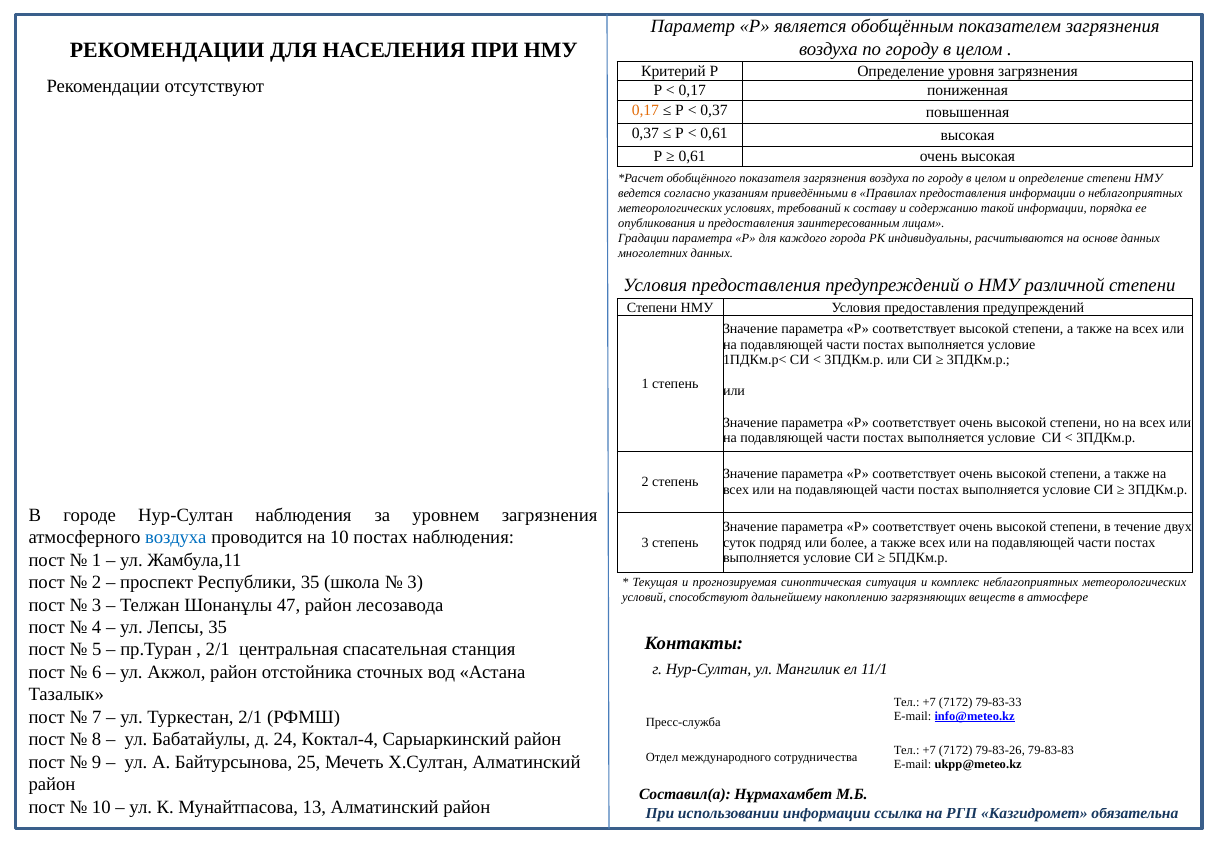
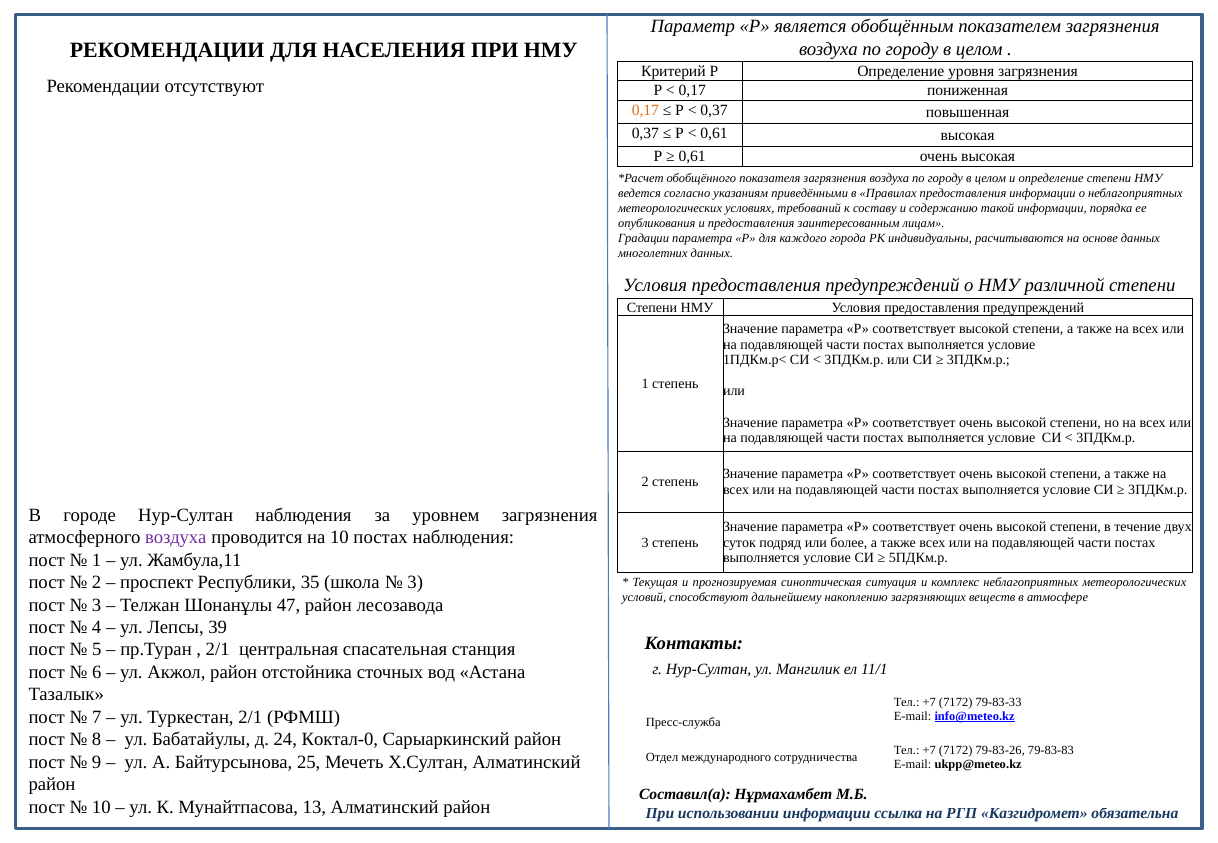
воздуха at (176, 538) colour: blue -> purple
Лепсы 35: 35 -> 39
Коктал-4: Коктал-4 -> Коктал-0
